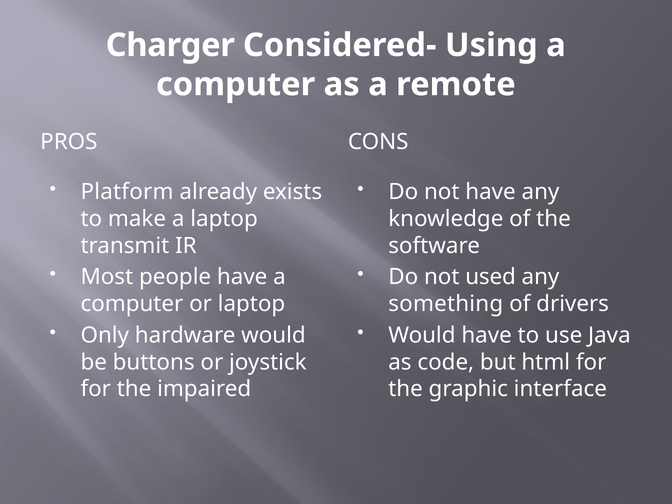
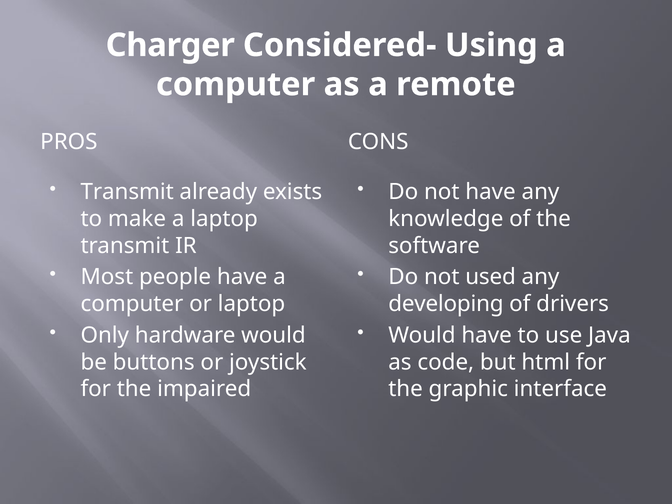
Platform at (127, 192): Platform -> Transmit
something: something -> developing
